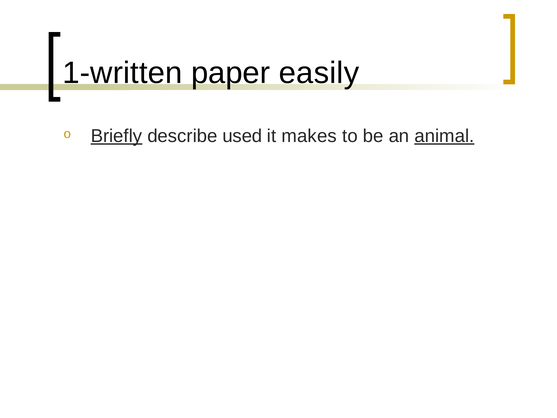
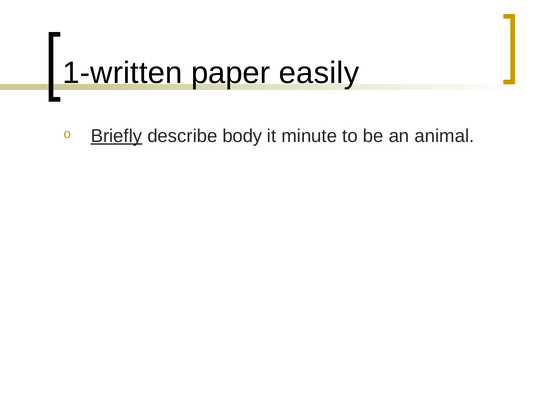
used: used -> body
makes: makes -> minute
animal underline: present -> none
